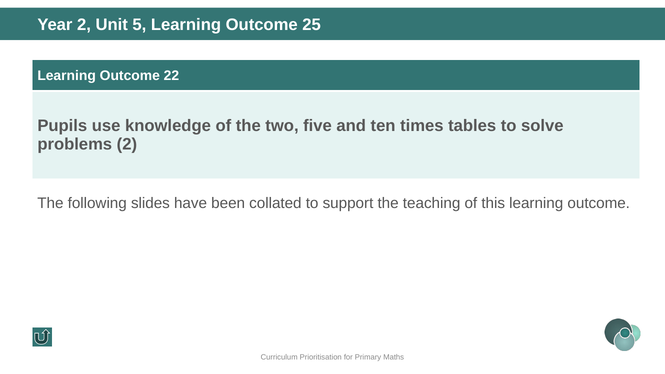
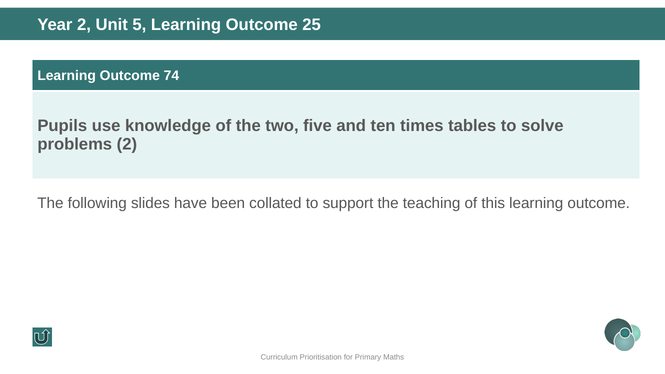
22: 22 -> 74
